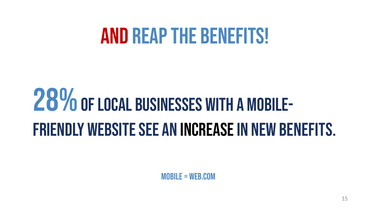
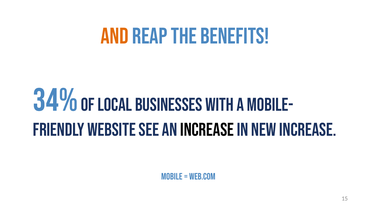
And colour: red -> orange
28%: 28% -> 34%
new benefits: benefits -> increase
